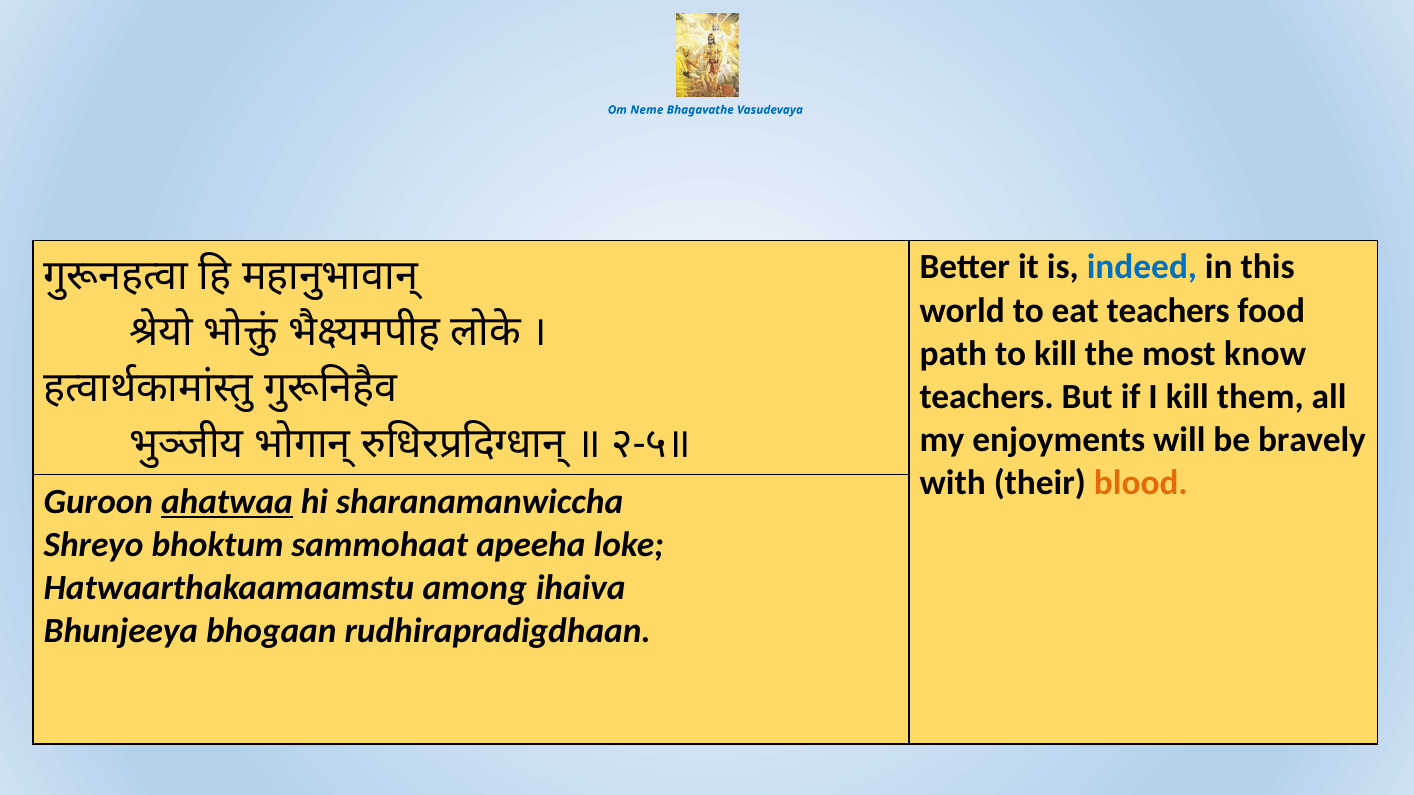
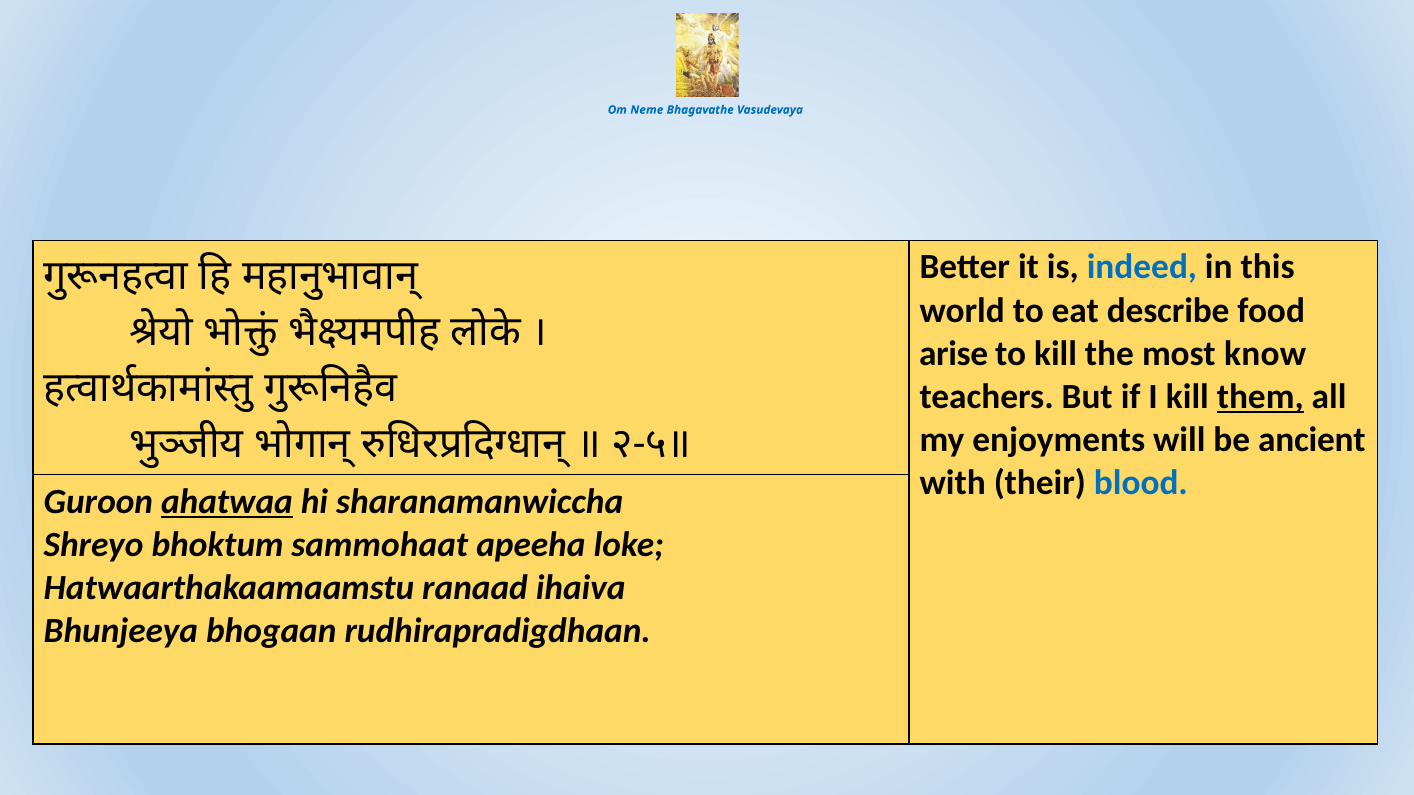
eat teachers: teachers -> describe
path: path -> arise
them underline: none -> present
bravely: bravely -> ancient
blood colour: orange -> blue
among: among -> ranaad
